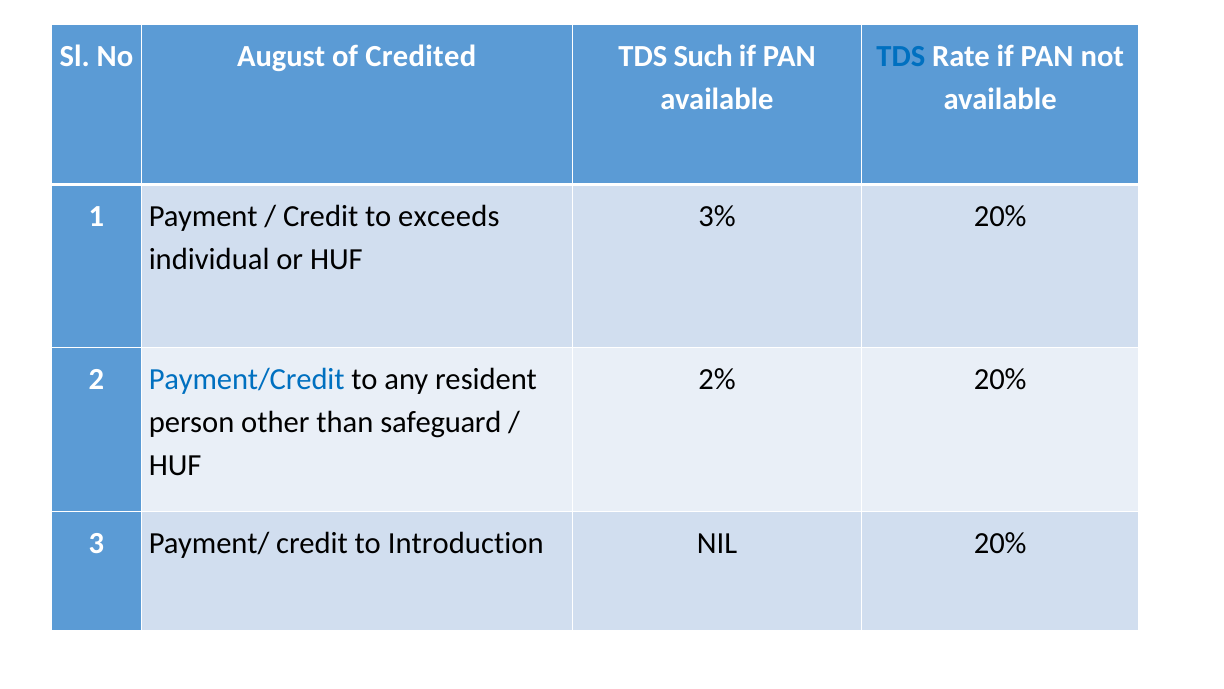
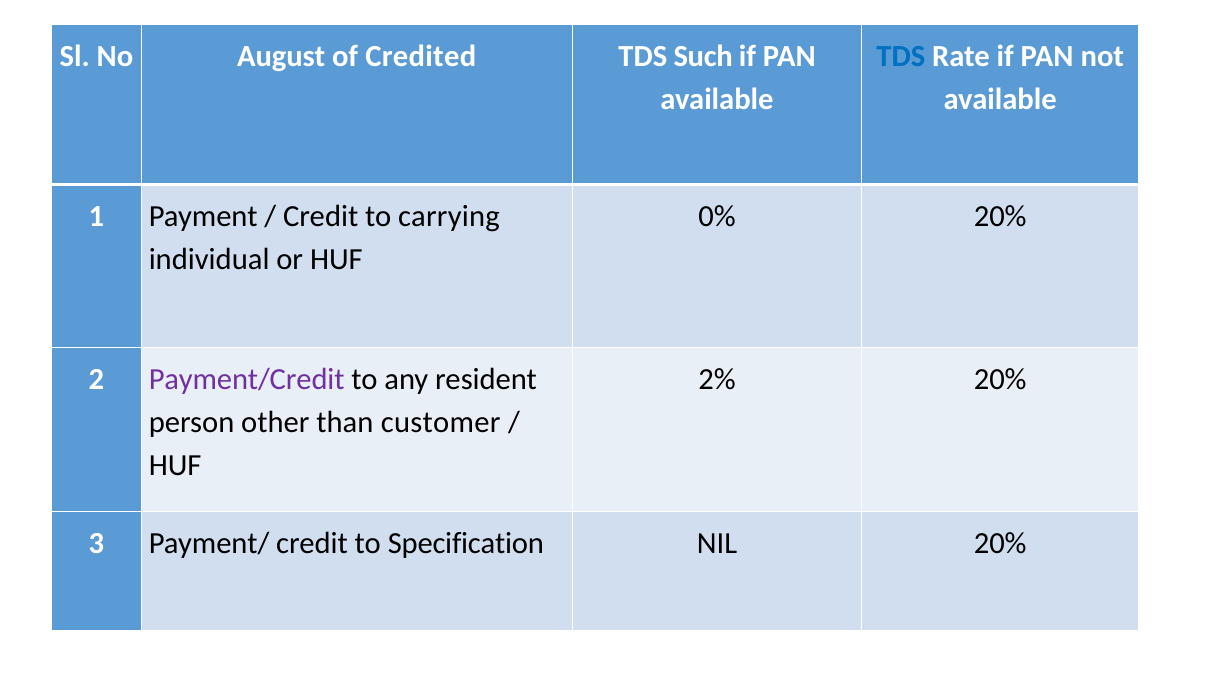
exceeds: exceeds -> carrying
3%: 3% -> 0%
Payment/Credit colour: blue -> purple
safeguard: safeguard -> customer
Introduction: Introduction -> Specification
